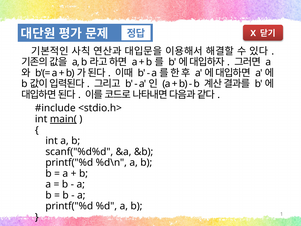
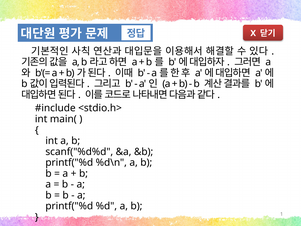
main( underline: present -> none
